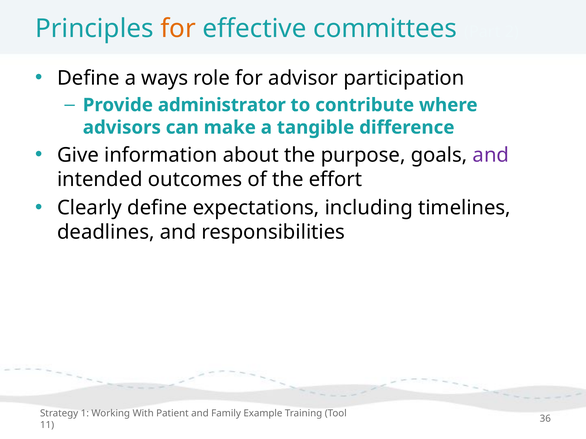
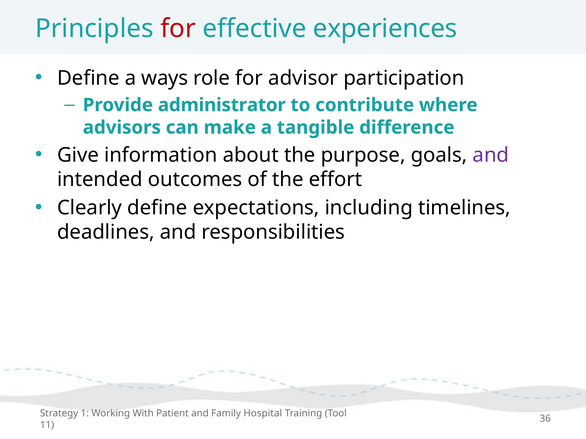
for at (178, 29) colour: orange -> red
committees: committees -> experiences
Example: Example -> Hospital
